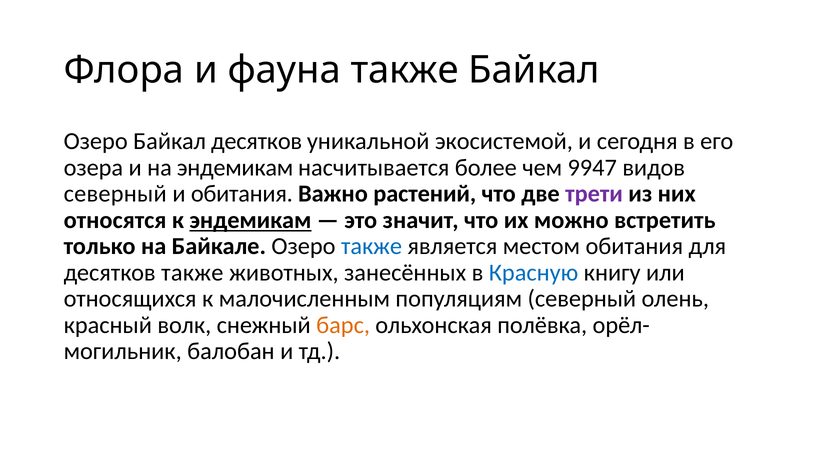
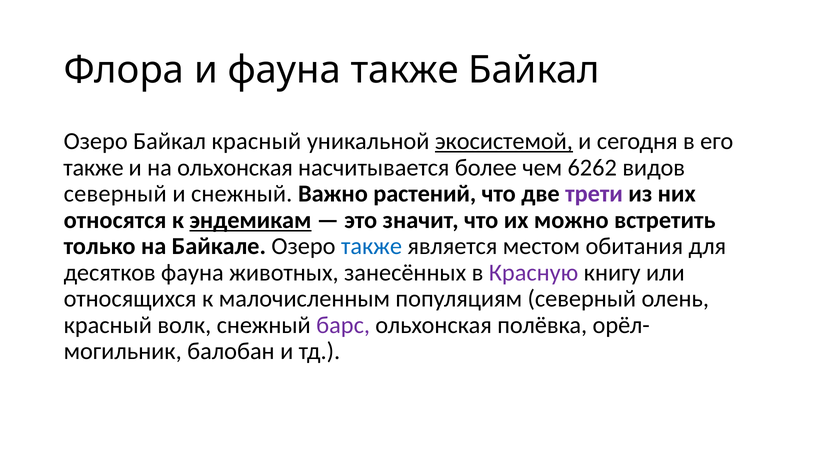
Байкал десятков: десятков -> красный
экосистемой underline: none -> present
озера at (93, 167): озера -> также
на эндемикам: эндемикам -> ольхонская
9947: 9947 -> 6262
и обитания: обитания -> снежный
десятков также: также -> фауна
Красную colour: blue -> purple
барс colour: orange -> purple
